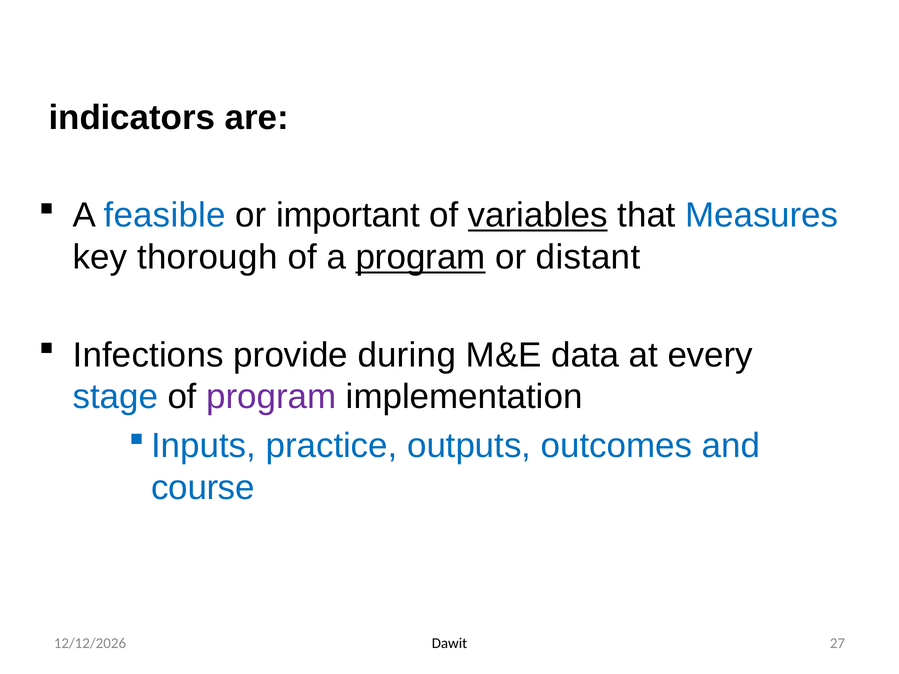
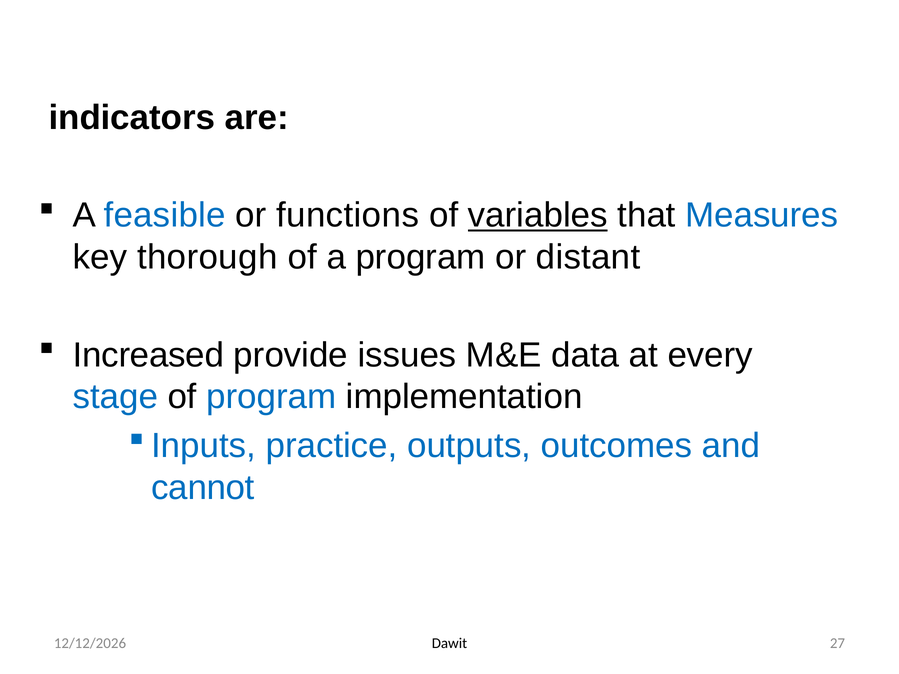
important: important -> functions
program at (421, 257) underline: present -> none
Infections: Infections -> Increased
during: during -> issues
program at (271, 397) colour: purple -> blue
course: course -> cannot
